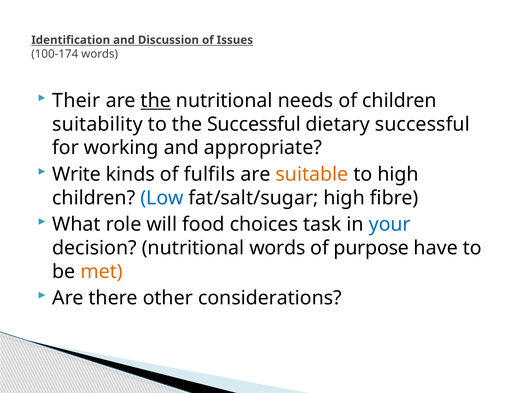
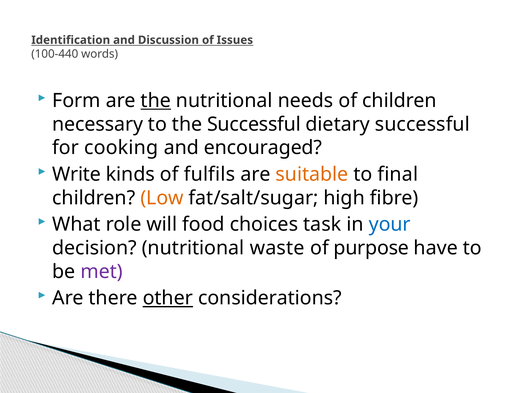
100-174: 100-174 -> 100-440
Their: Their -> Form
suitability: suitability -> necessary
working: working -> cooking
appropriate: appropriate -> encouraged
to high: high -> final
Low colour: blue -> orange
nutritional words: words -> waste
met colour: orange -> purple
other underline: none -> present
